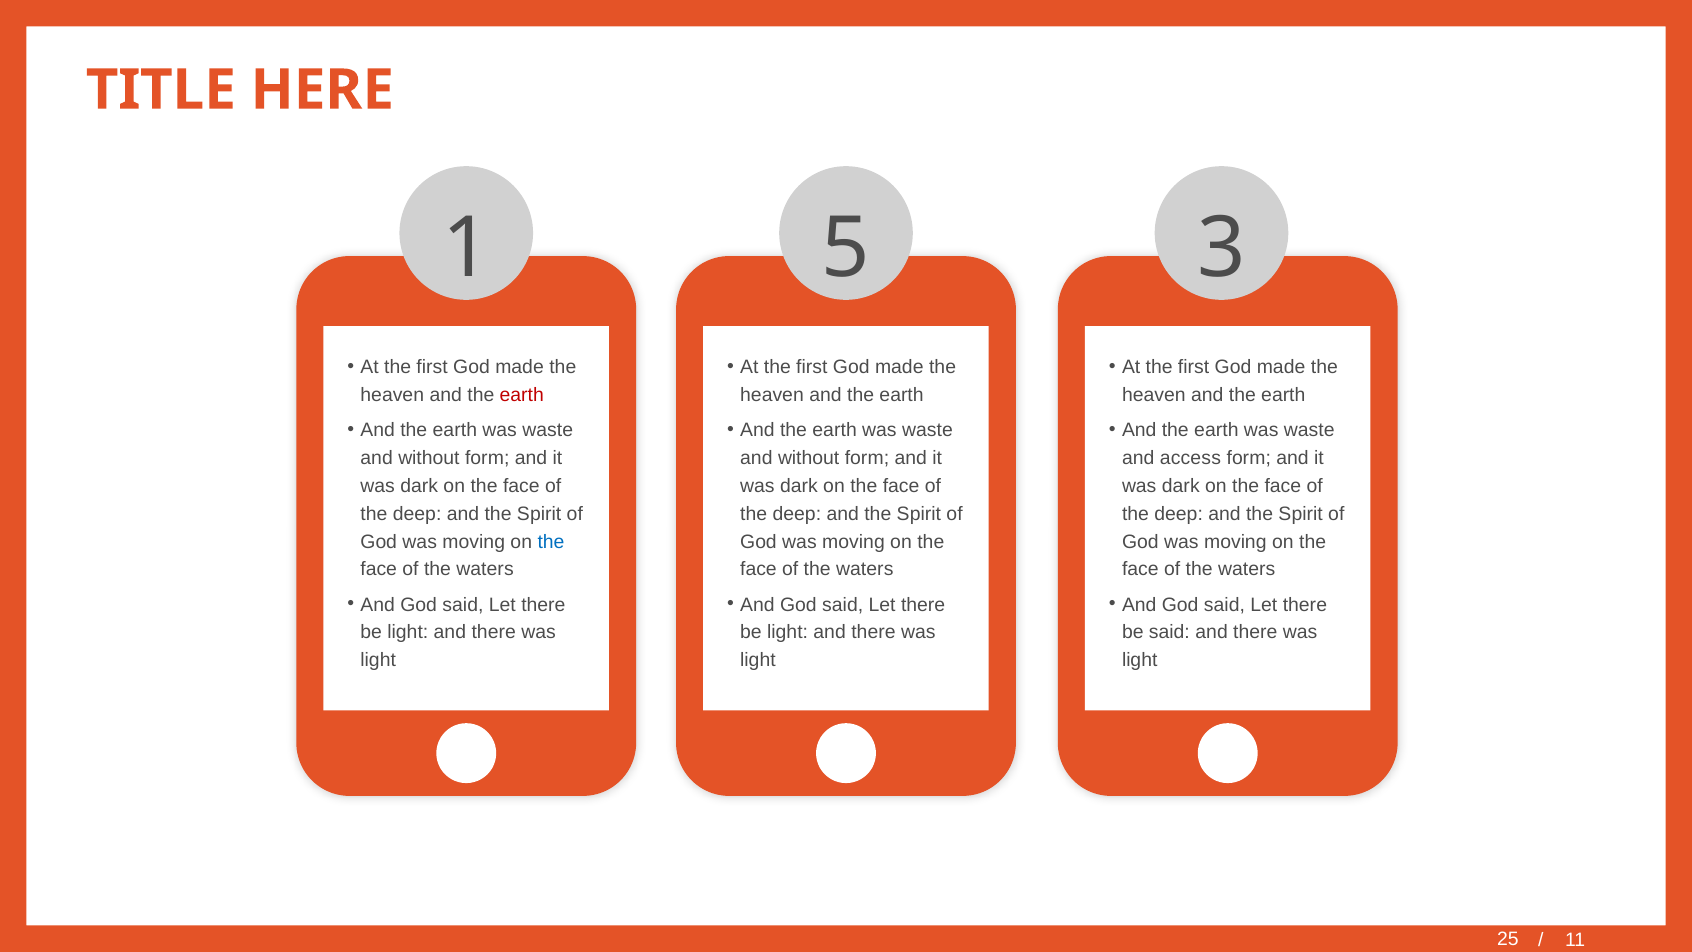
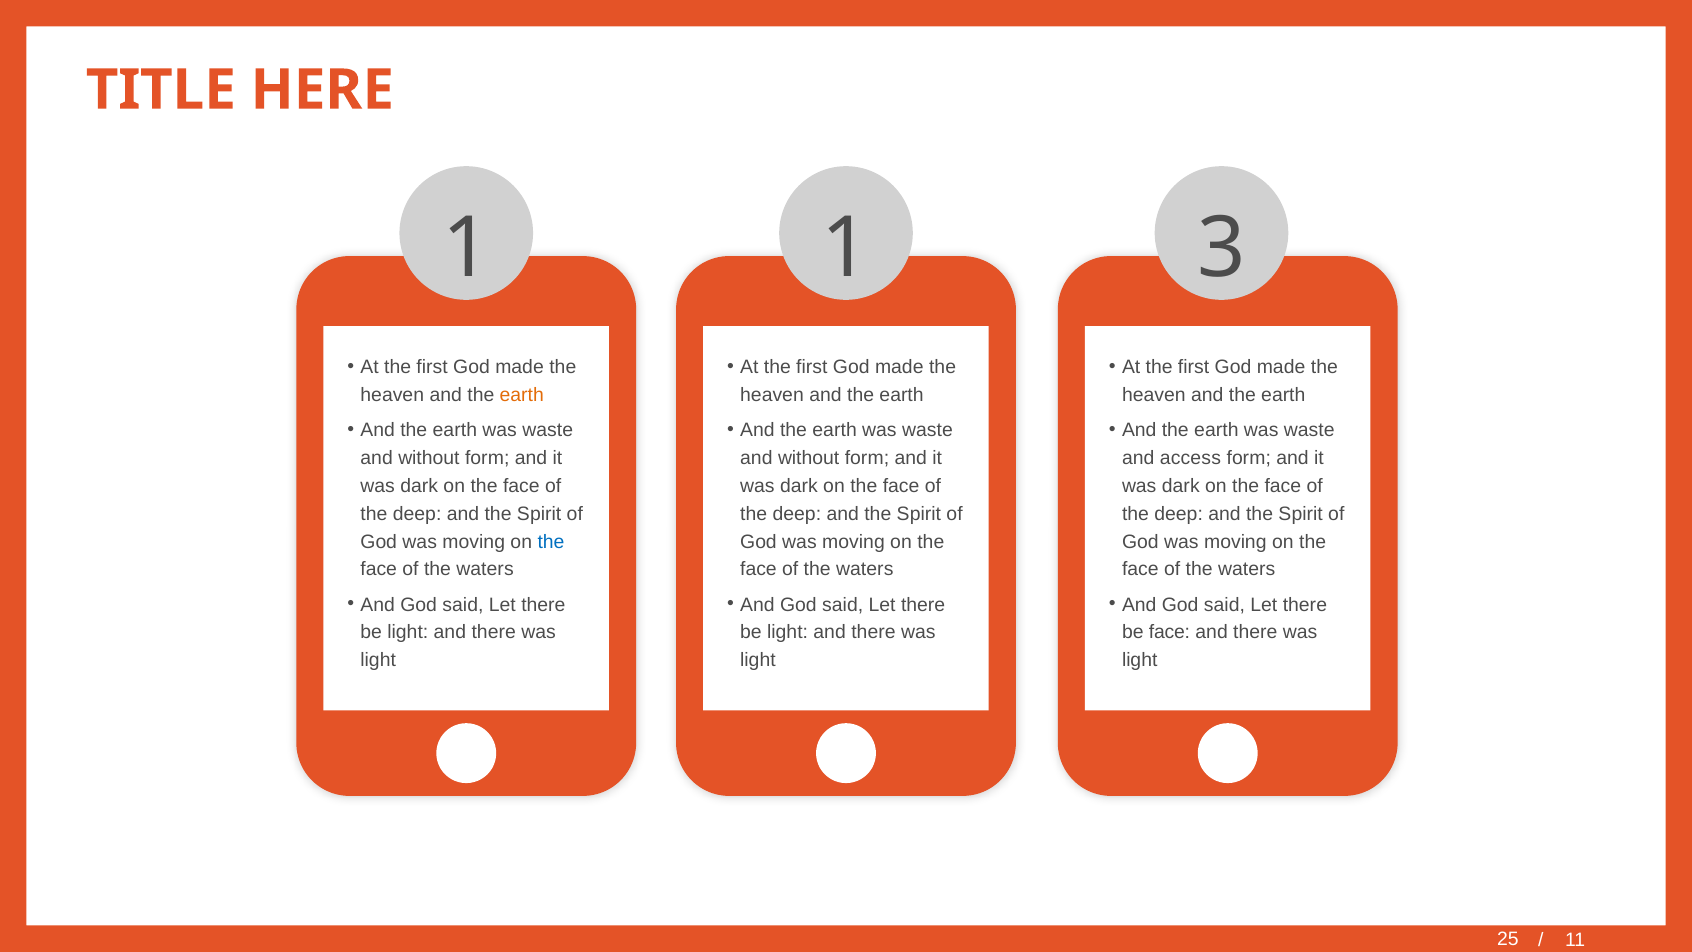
1 5: 5 -> 1
earth at (522, 395) colour: red -> orange
be said: said -> face
